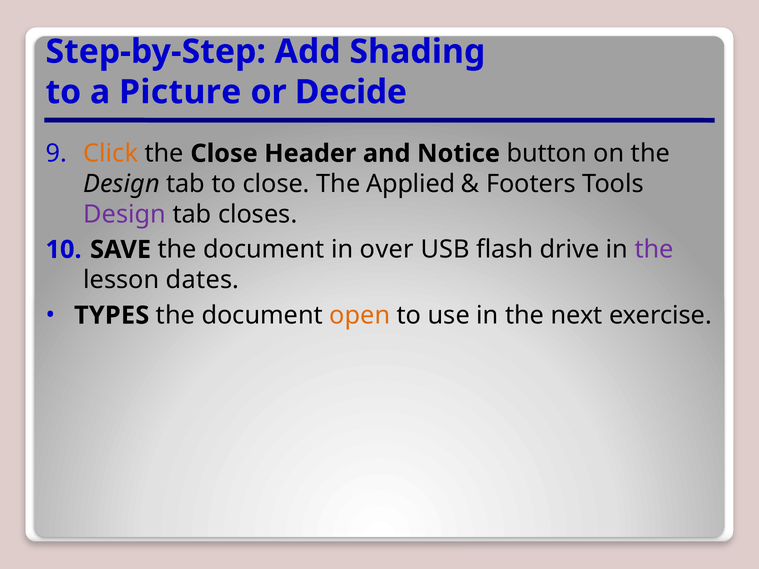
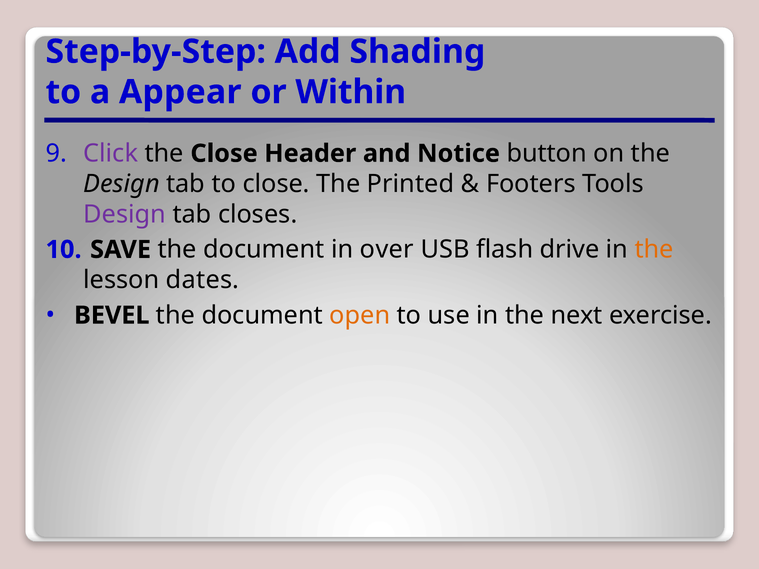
Picture: Picture -> Appear
Decide: Decide -> Within
Click colour: orange -> purple
Applied: Applied -> Printed
the at (654, 250) colour: purple -> orange
TYPES: TYPES -> BEVEL
